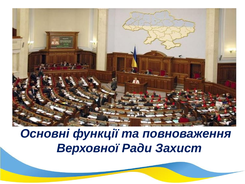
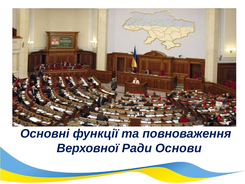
Захист: Захист -> Основи
